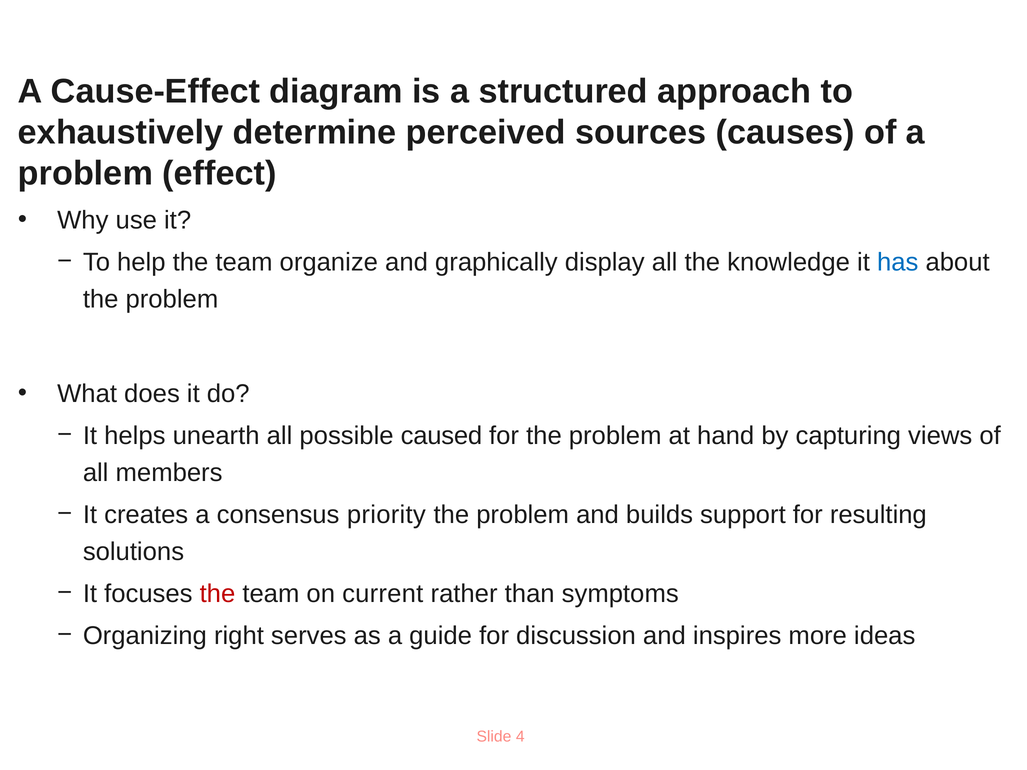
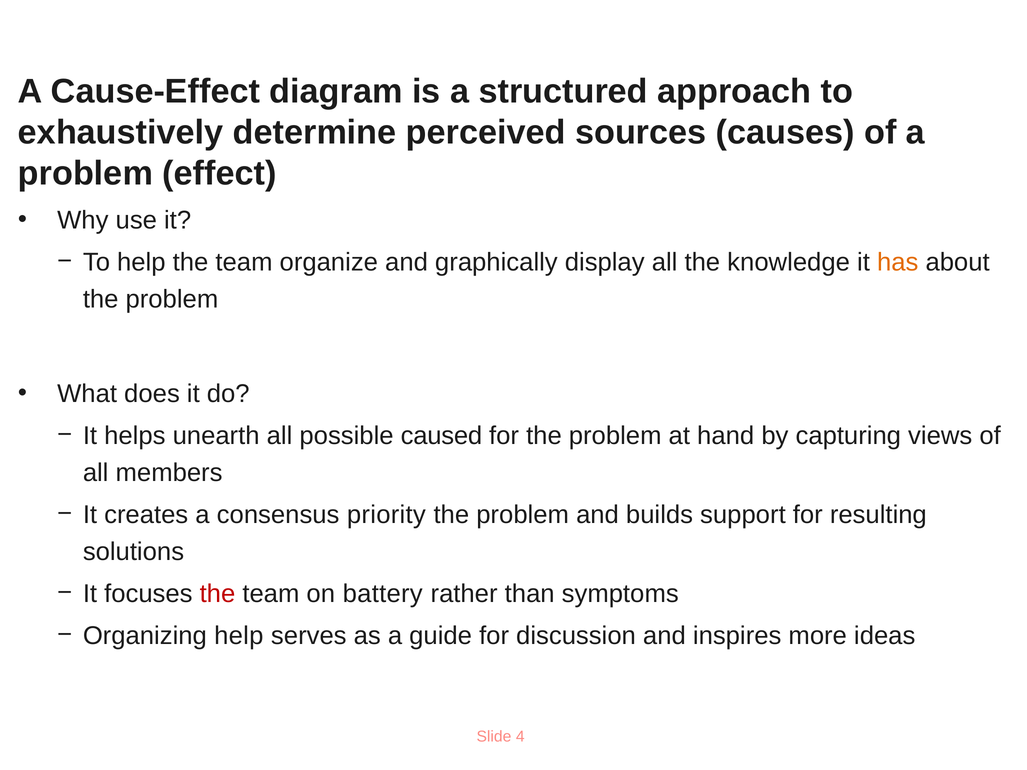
has colour: blue -> orange
current: current -> battery
Organizing right: right -> help
